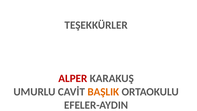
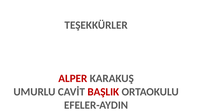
BAŞLIK colour: orange -> red
